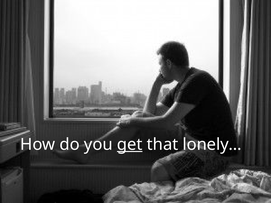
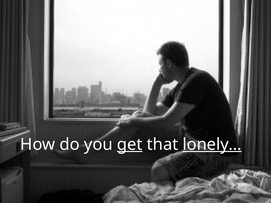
lonely… underline: none -> present
